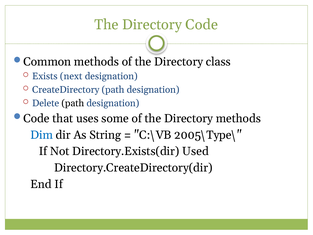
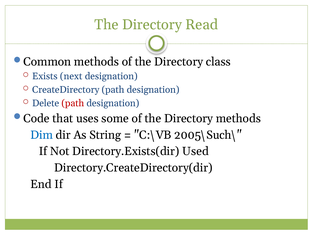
Directory Code: Code -> Read
path at (73, 103) colour: black -> red
2005\Type\: 2005\Type\ -> 2005\Such\
